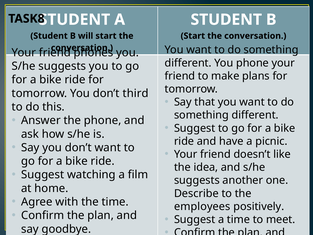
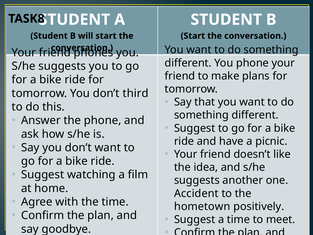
Describe: Describe -> Accident
employees: employees -> hometown
